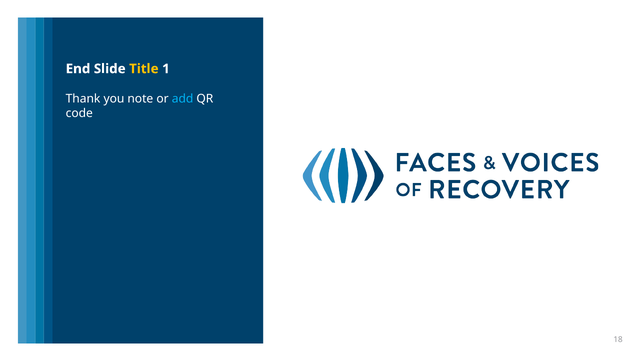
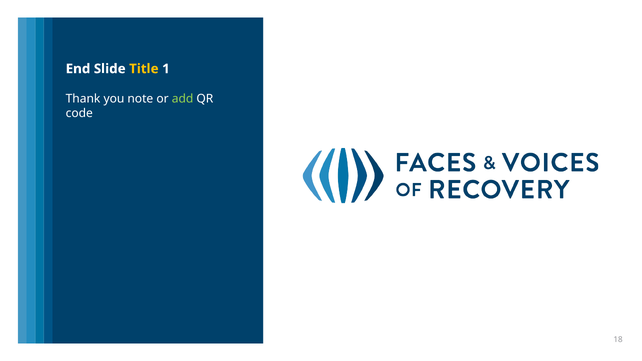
add colour: light blue -> light green
